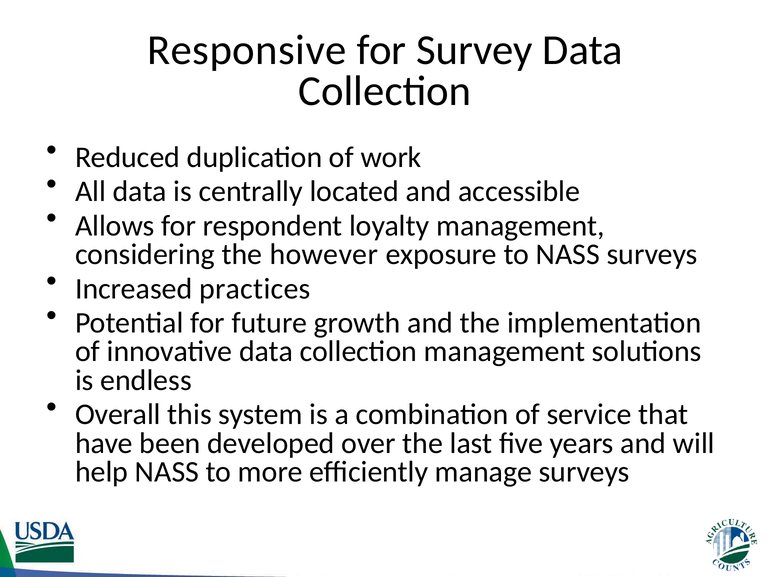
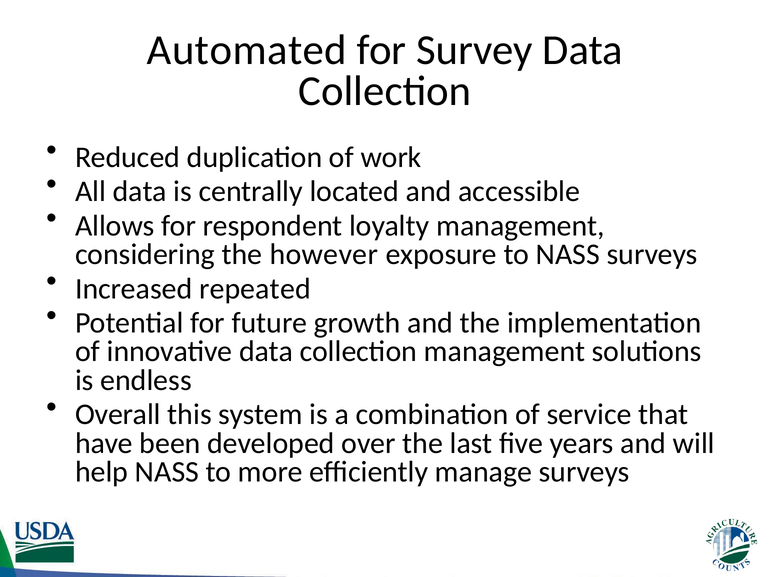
Responsive: Responsive -> Automated
practices: practices -> repeated
